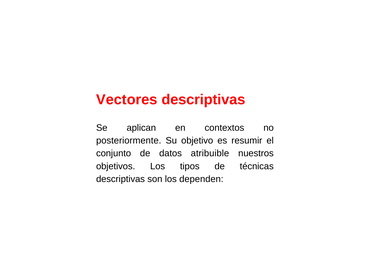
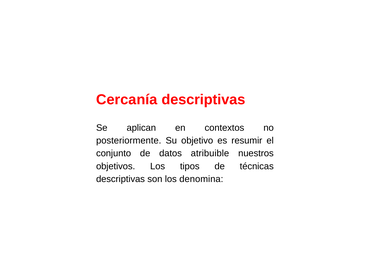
Vectores: Vectores -> Cercanía
dependen: dependen -> denomina
